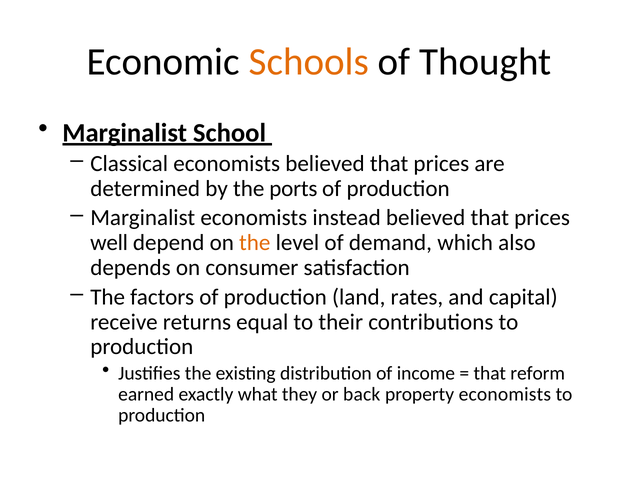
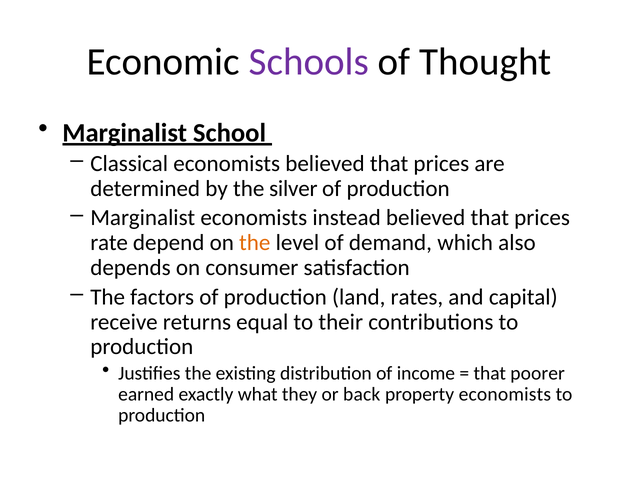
Schools colour: orange -> purple
ports: ports -> silver
well: well -> rate
reform: reform -> poorer
